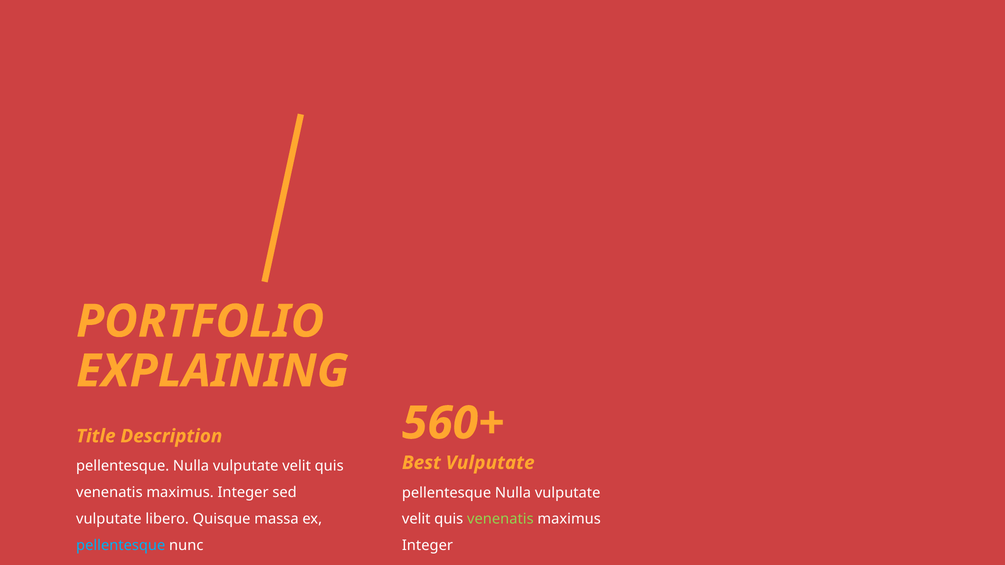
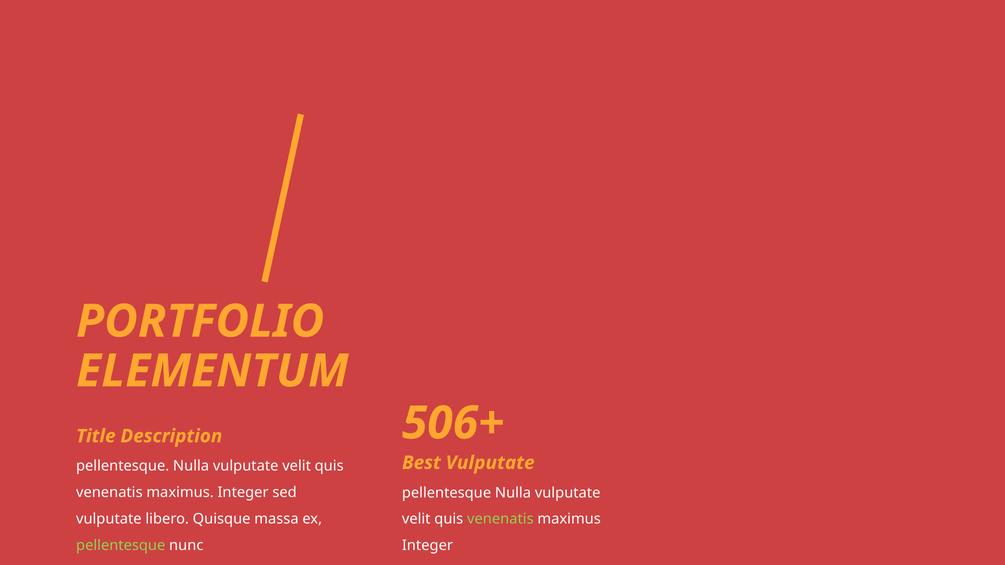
EXPLAINING: EXPLAINING -> ELEMENTUM
560+: 560+ -> 506+
pellentesque at (121, 545) colour: light blue -> light green
